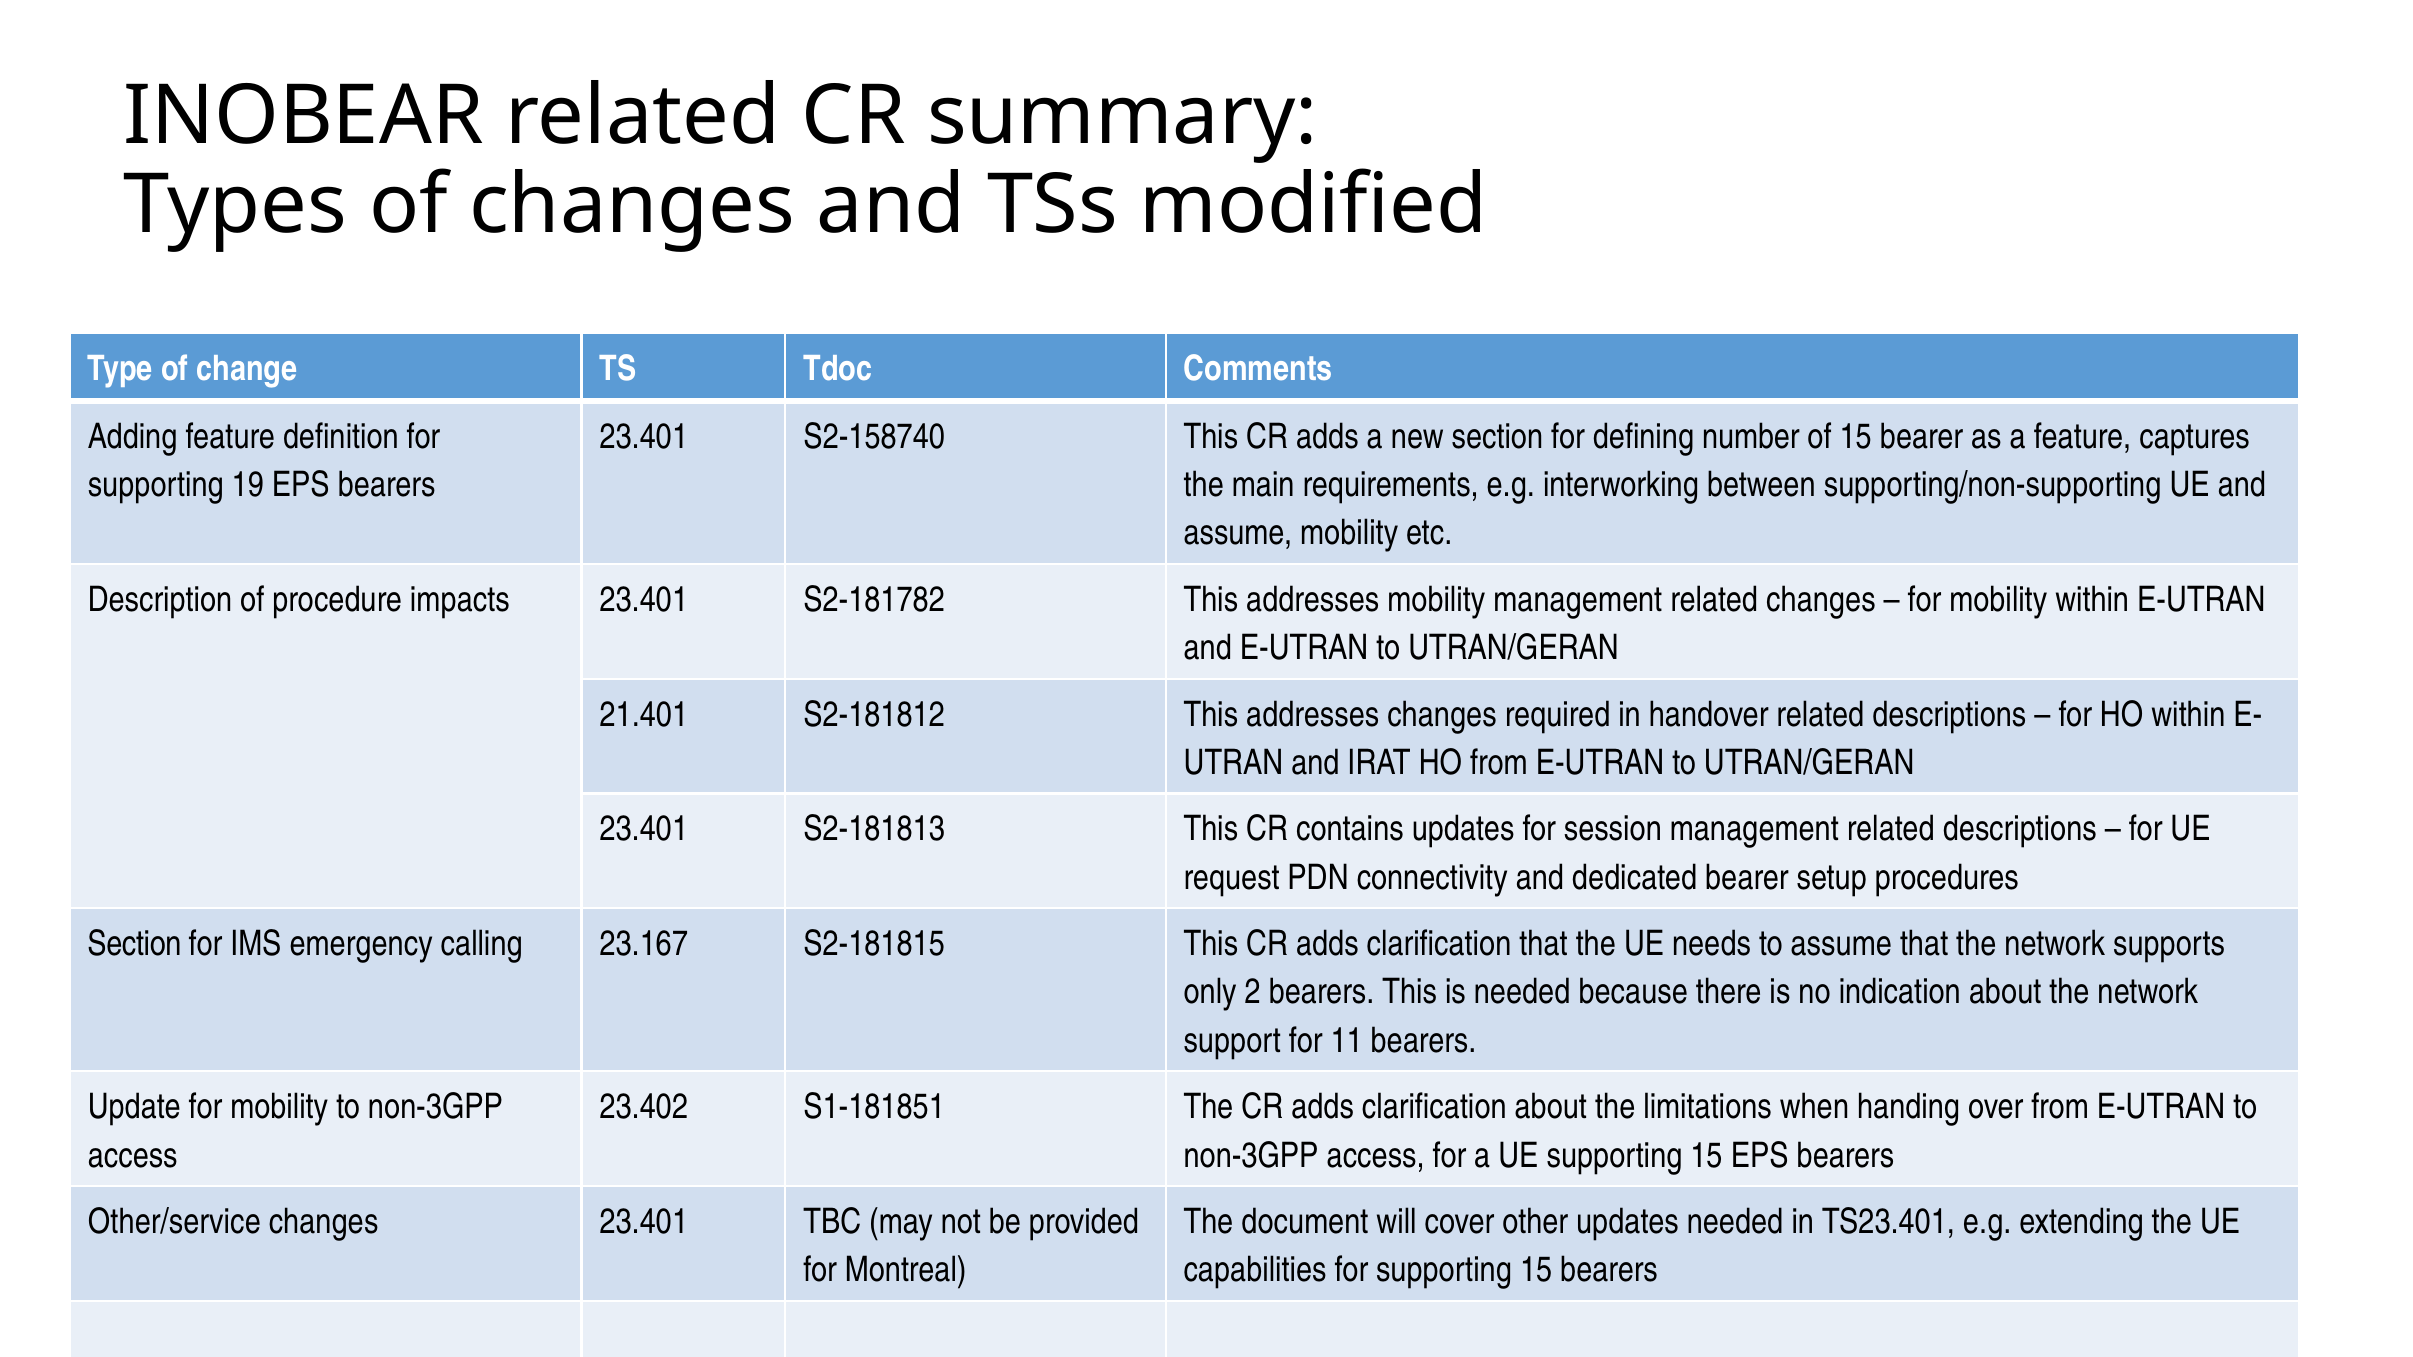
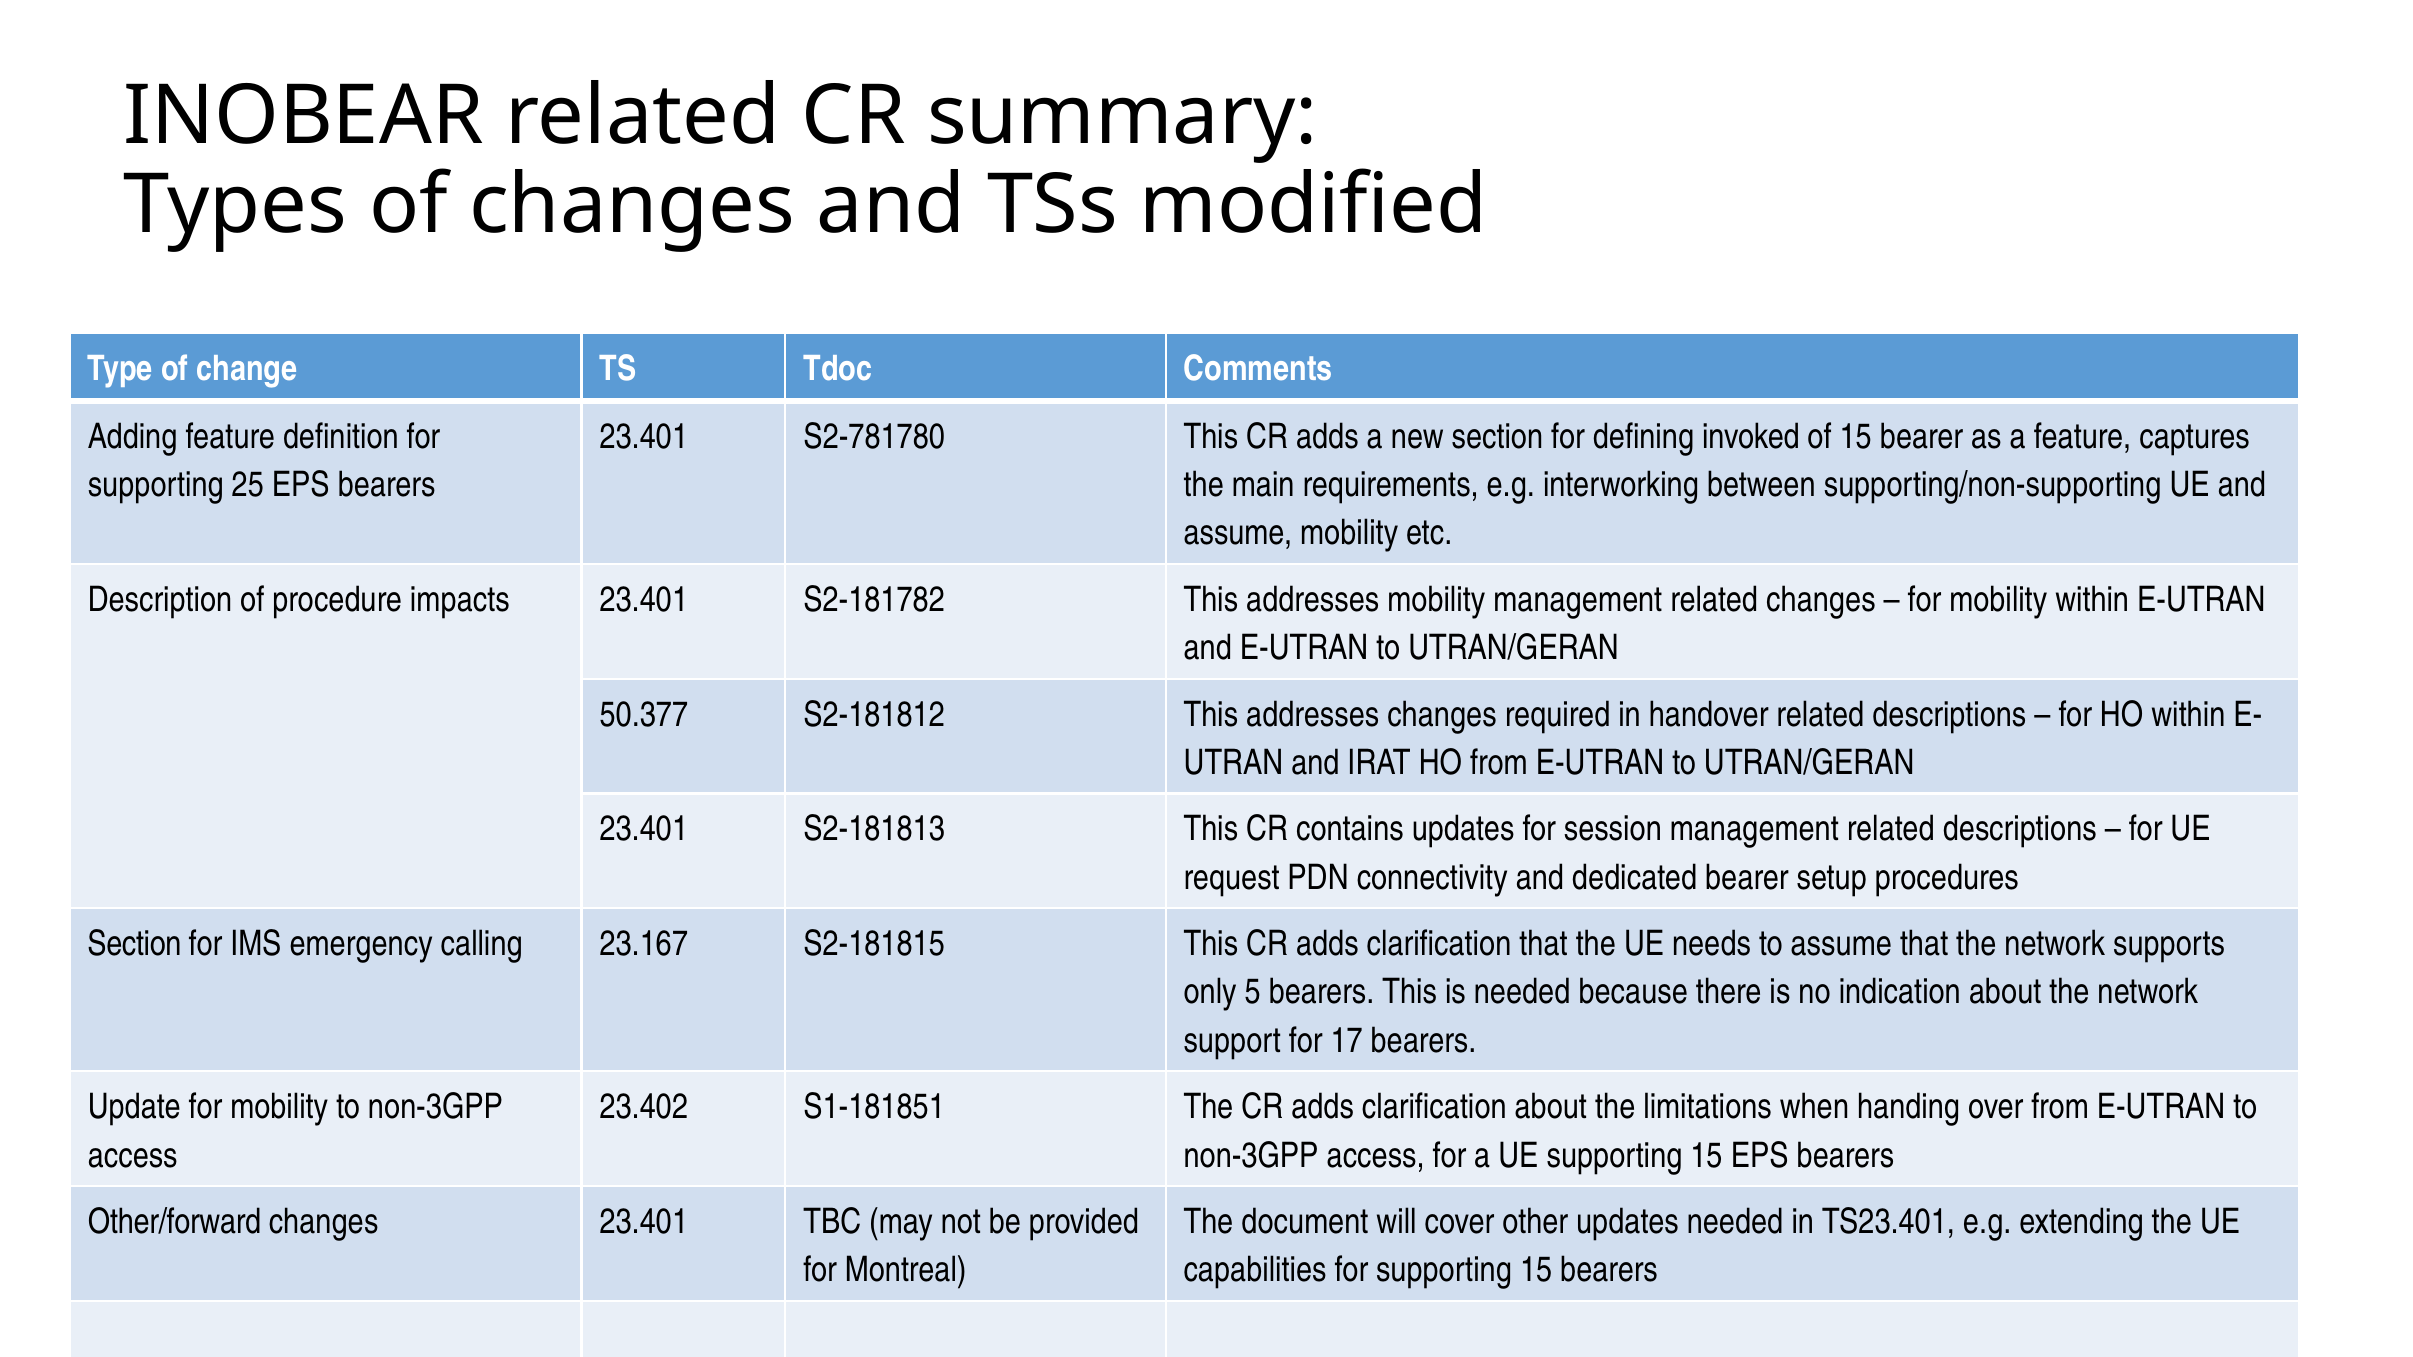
S2-158740: S2-158740 -> S2-781780
number: number -> invoked
19: 19 -> 25
21.401: 21.401 -> 50.377
2: 2 -> 5
11: 11 -> 17
Other/service: Other/service -> Other/forward
